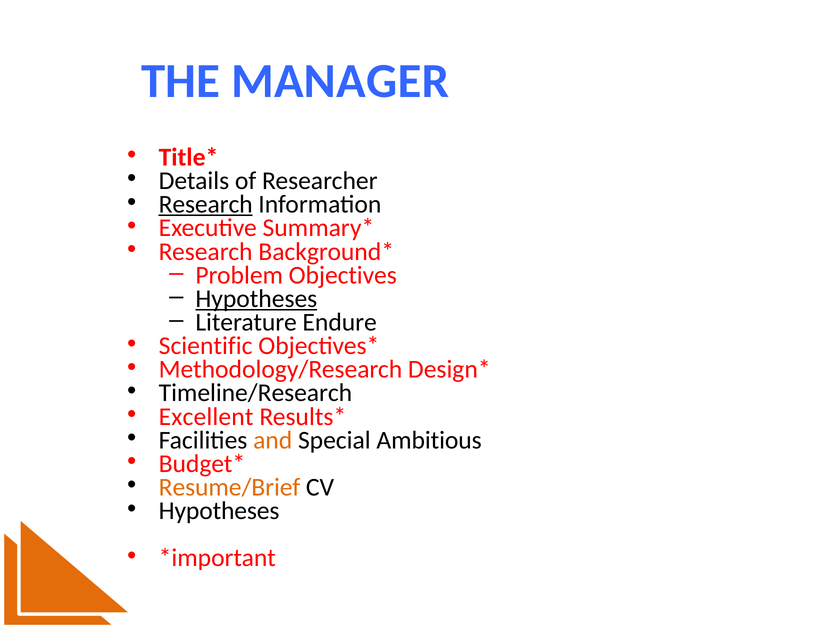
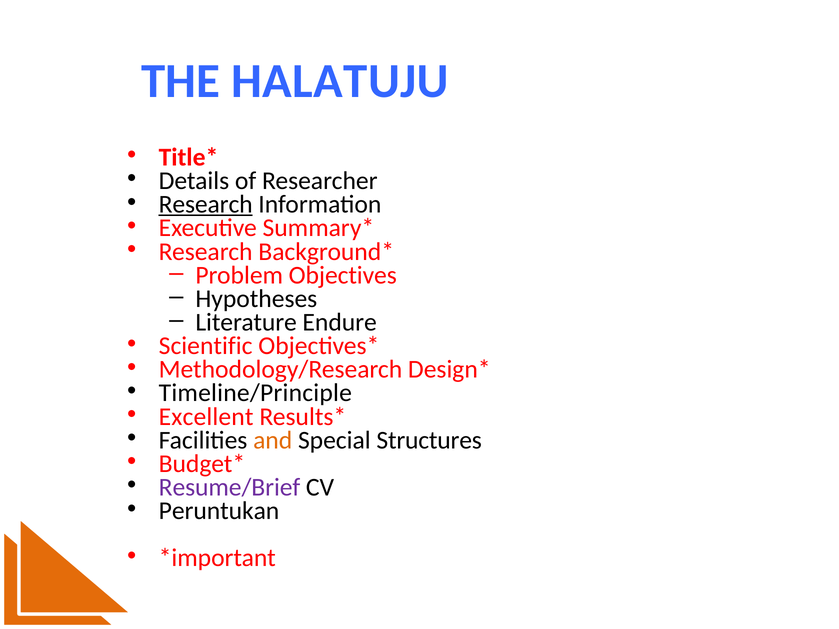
MANAGER: MANAGER -> HALATUJU
Hypotheses at (256, 299) underline: present -> none
Timeline/Research: Timeline/Research -> Timeline/Principle
Ambitious: Ambitious -> Structures
Resume/Brief colour: orange -> purple
Hypotheses at (219, 511): Hypotheses -> Peruntukan
